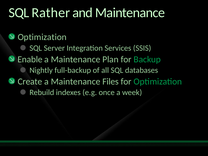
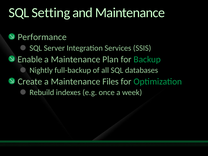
Rather: Rather -> Setting
Optimization at (42, 37): Optimization -> Performance
